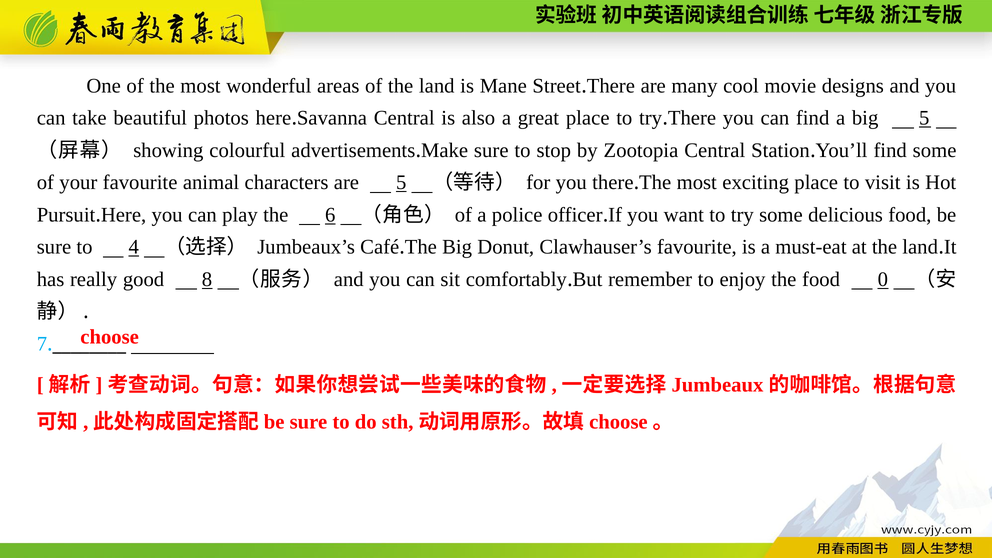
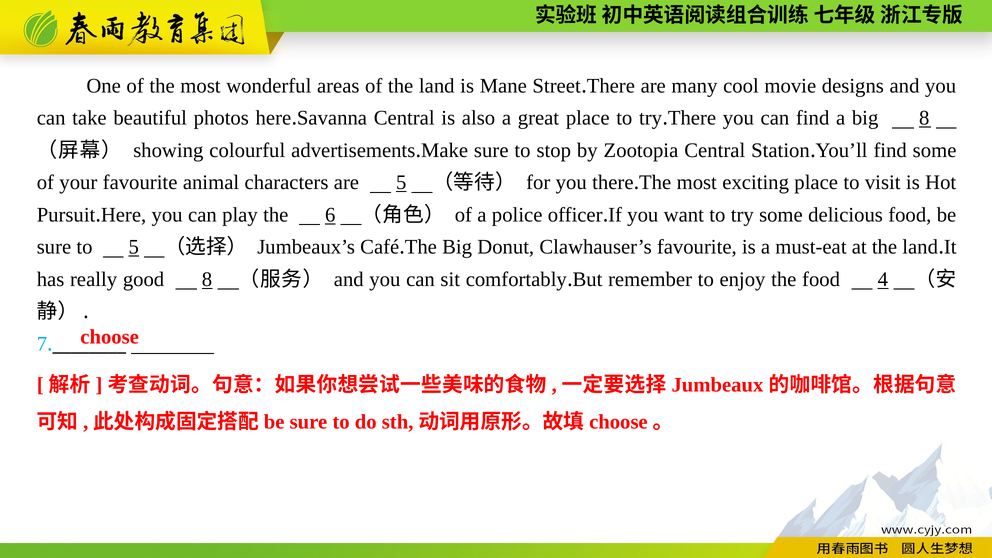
big 5: 5 -> 8
to 4: 4 -> 5
0: 0 -> 4
